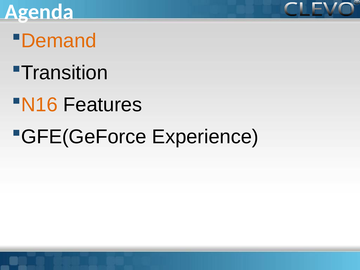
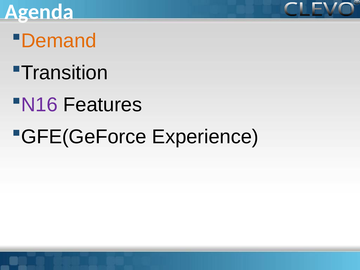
N16 colour: orange -> purple
